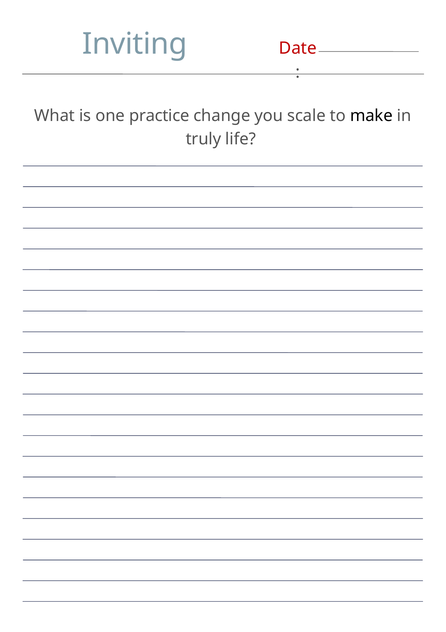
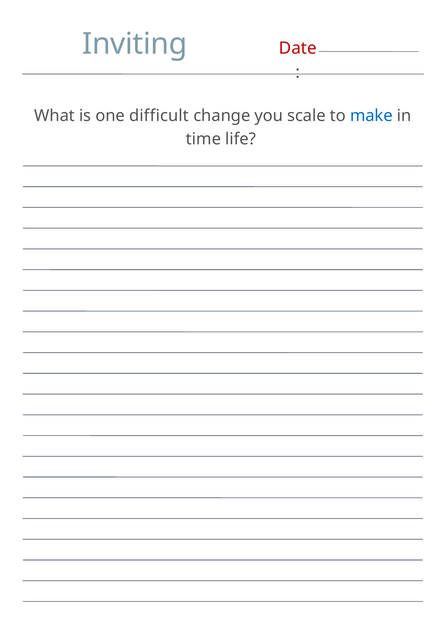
practice: practice -> difficult
make colour: black -> blue
truly: truly -> time
